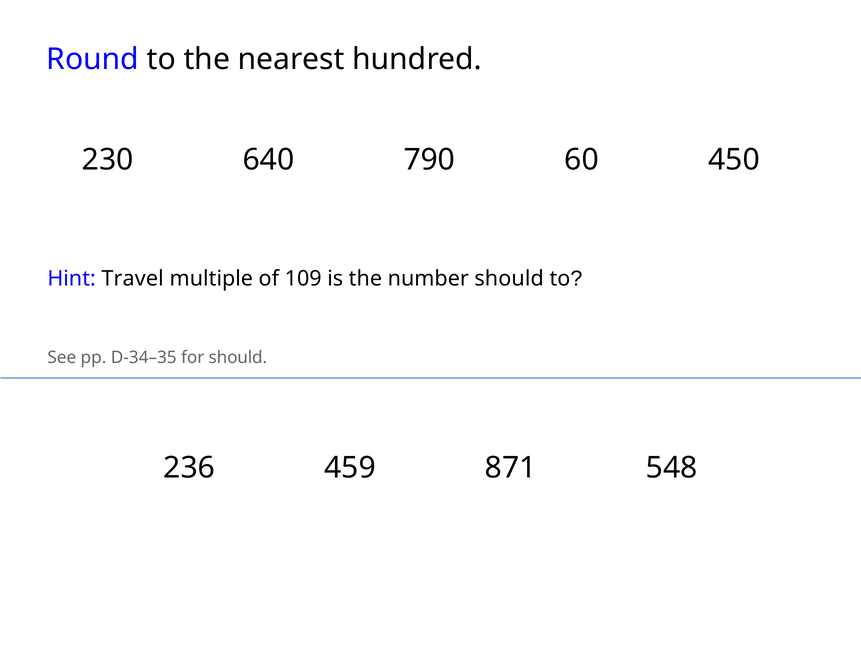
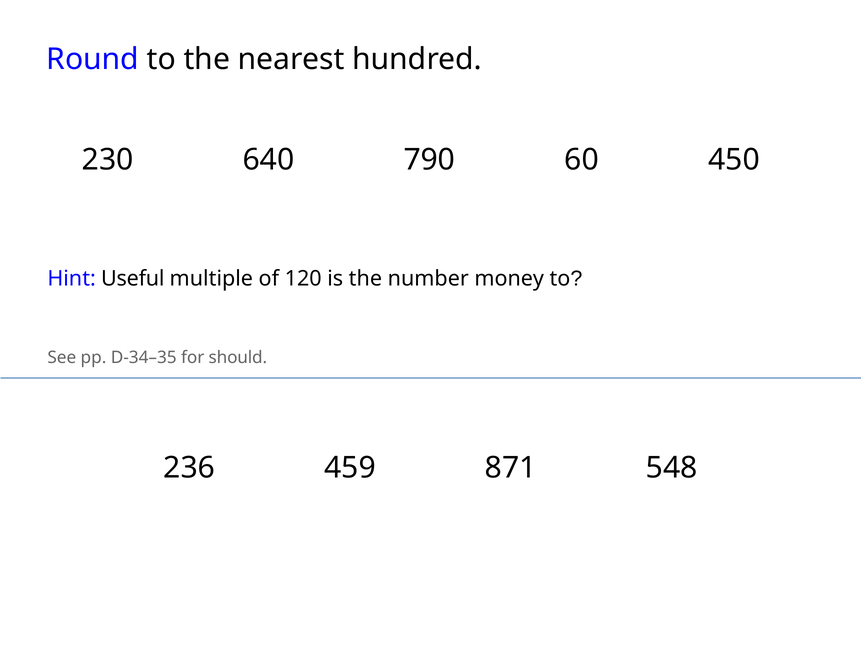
Travel: Travel -> Useful
109: 109 -> 120
number should: should -> money
